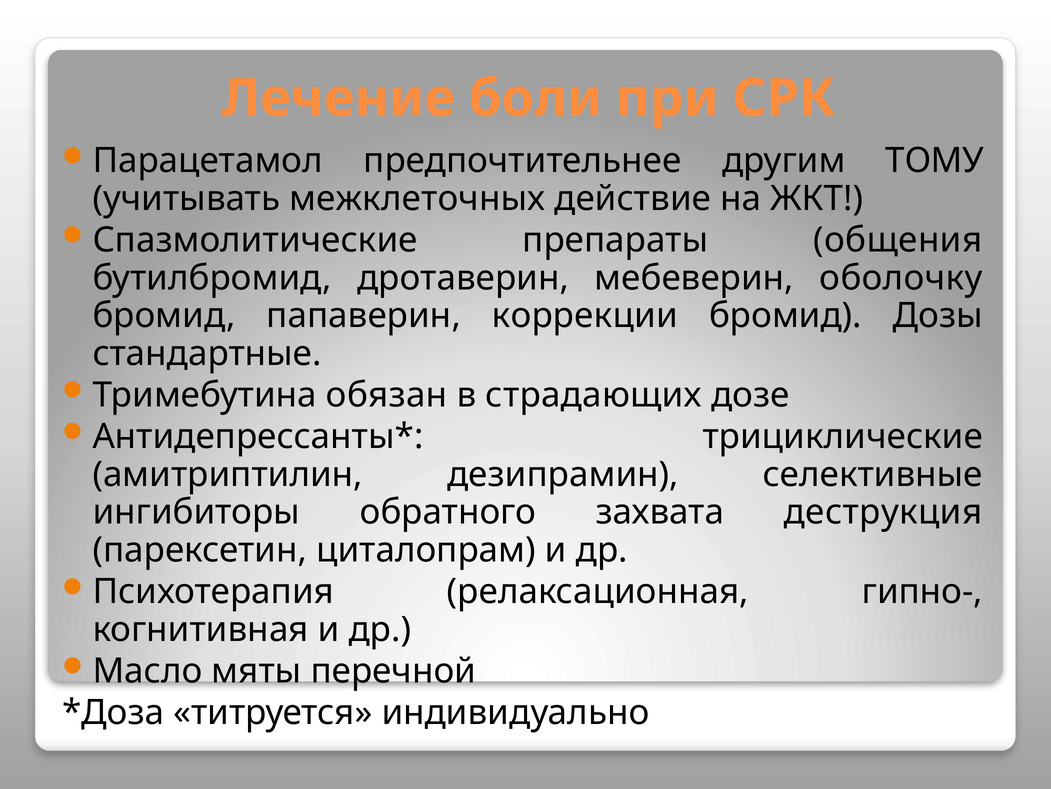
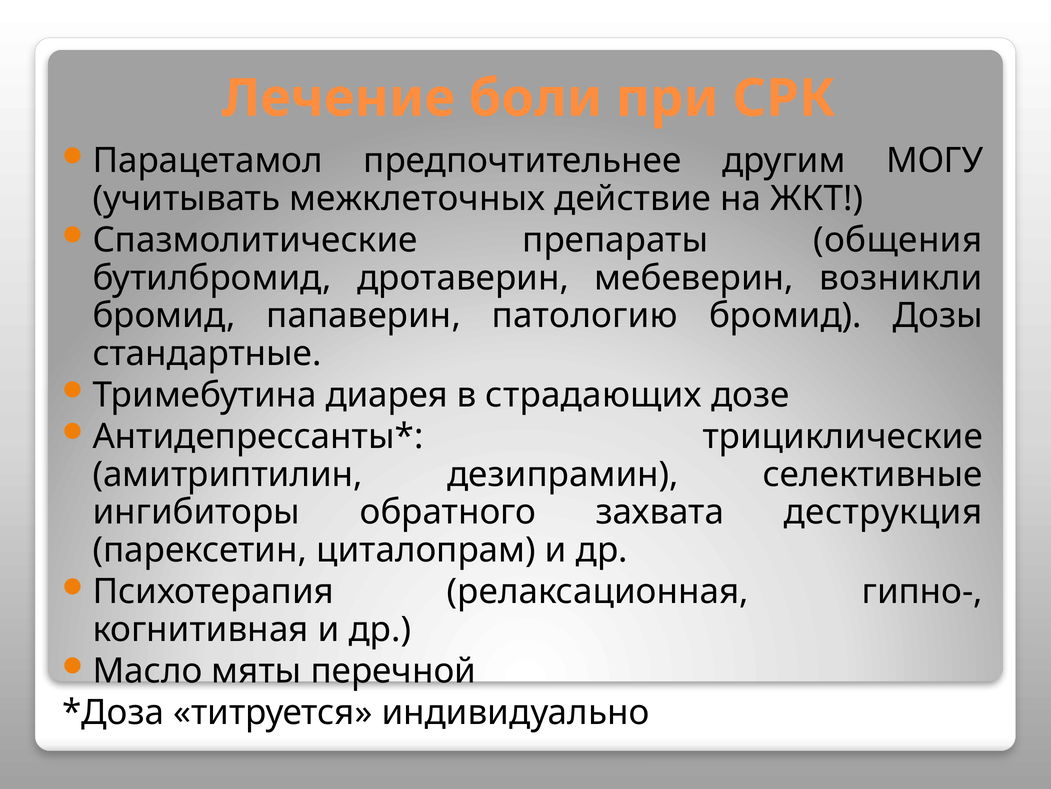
ТОМУ: ТОМУ -> МОГУ
оболочку: оболочку -> возникли
коррекции: коррекции -> патологию
обязан: обязан -> диарея
